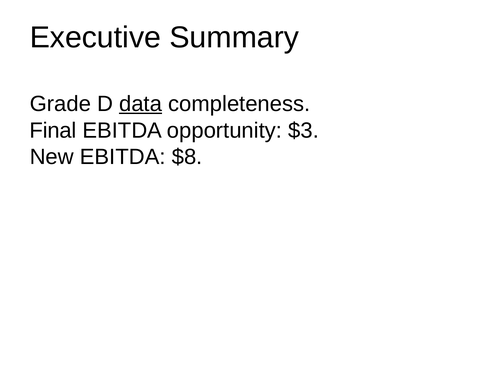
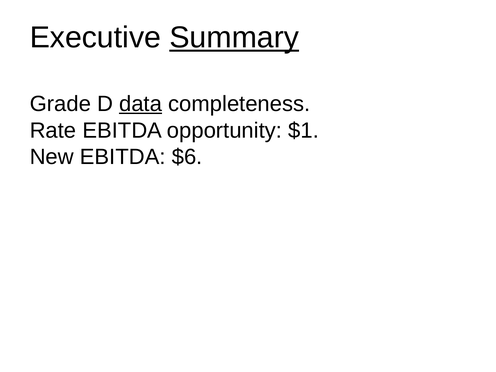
Summary underline: none -> present
Final: Final -> Rate
$3: $3 -> $1
$8: $8 -> $6
